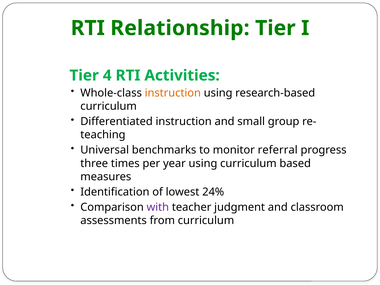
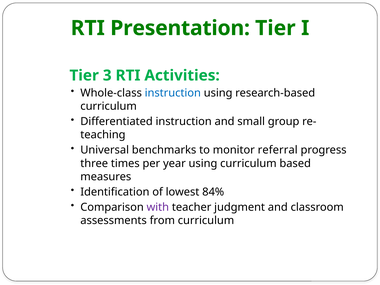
Relationship: Relationship -> Presentation
4: 4 -> 3
instruction at (173, 93) colour: orange -> blue
24%: 24% -> 84%
